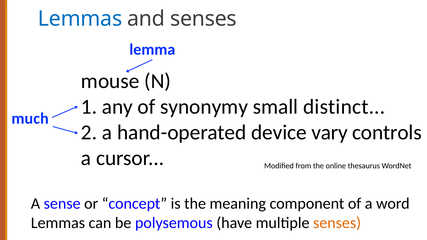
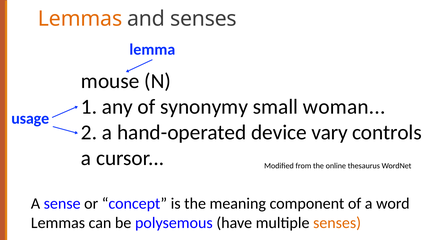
Lemmas at (80, 19) colour: blue -> orange
distinct: distinct -> woman
much: much -> usage
